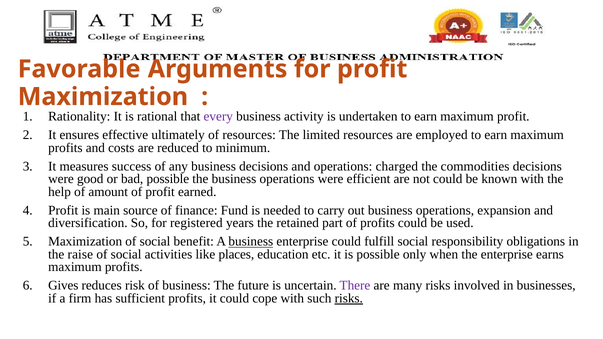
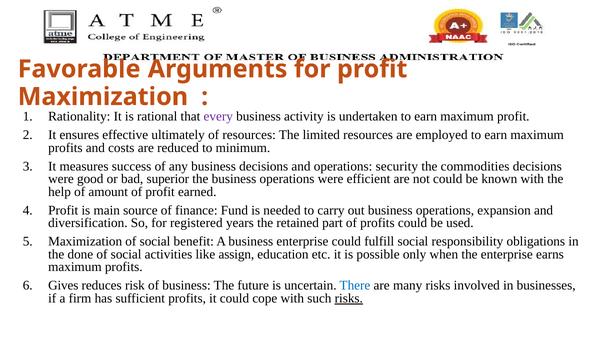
charged: charged -> security
bad possible: possible -> superior
business at (251, 242) underline: present -> none
raise: raise -> done
places: places -> assign
There colour: purple -> blue
